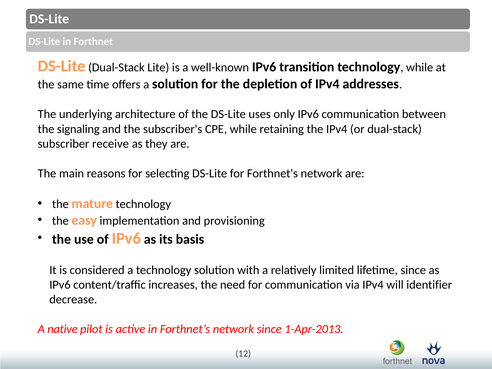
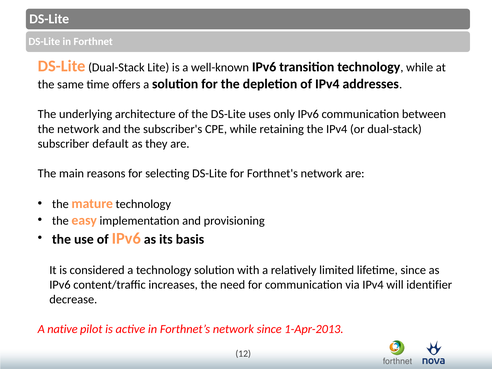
the signaling: signaling -> network
receive: receive -> default
